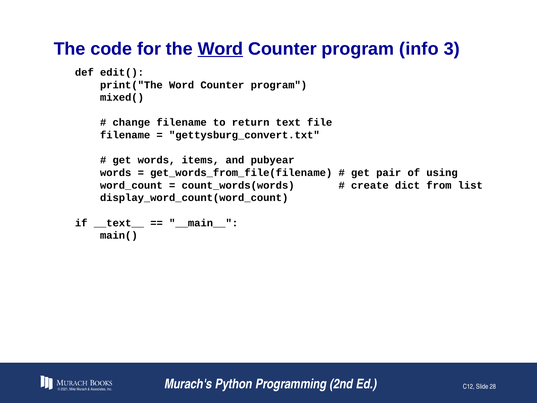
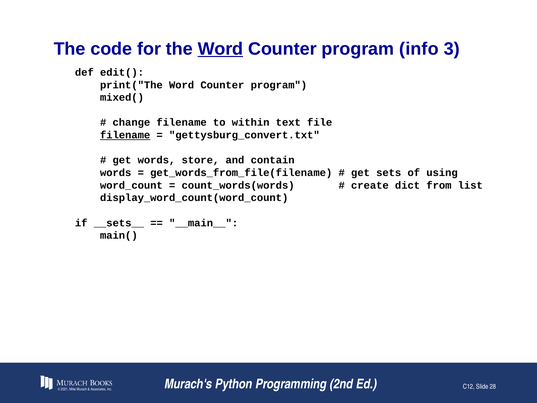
return: return -> within
filename at (125, 135) underline: none -> present
items: items -> store
pubyear: pubyear -> contain
pair: pair -> sets
__text__: __text__ -> __sets__
